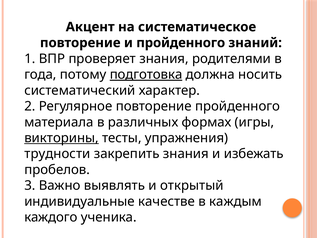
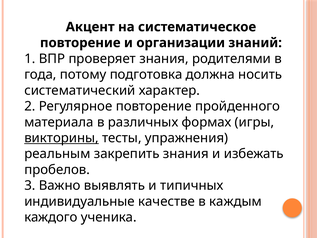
и пройденного: пройденного -> организации
подготовка underline: present -> none
трудности: трудности -> реальным
открытый: открытый -> типичных
